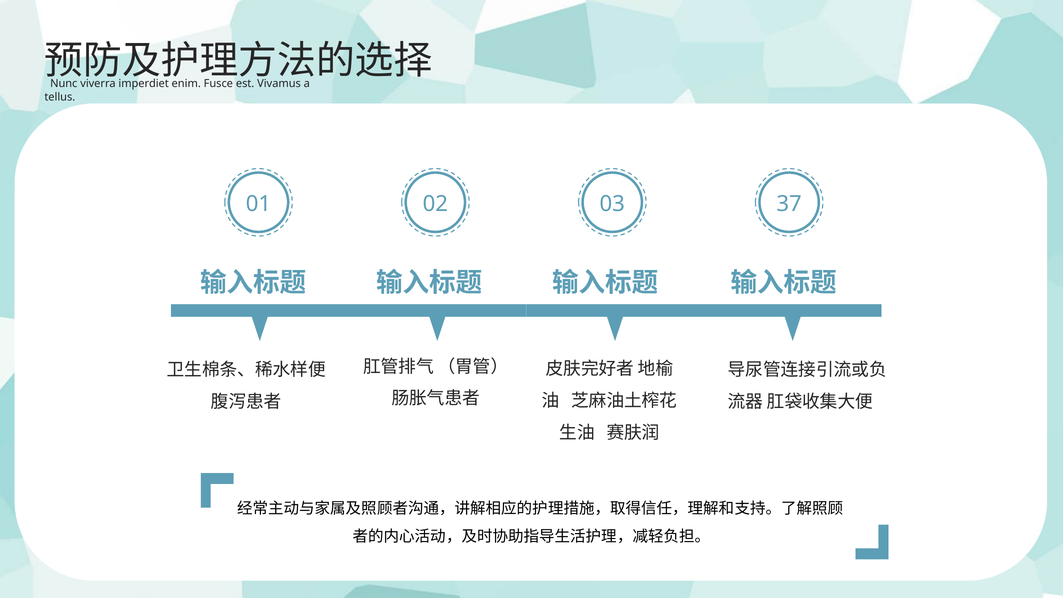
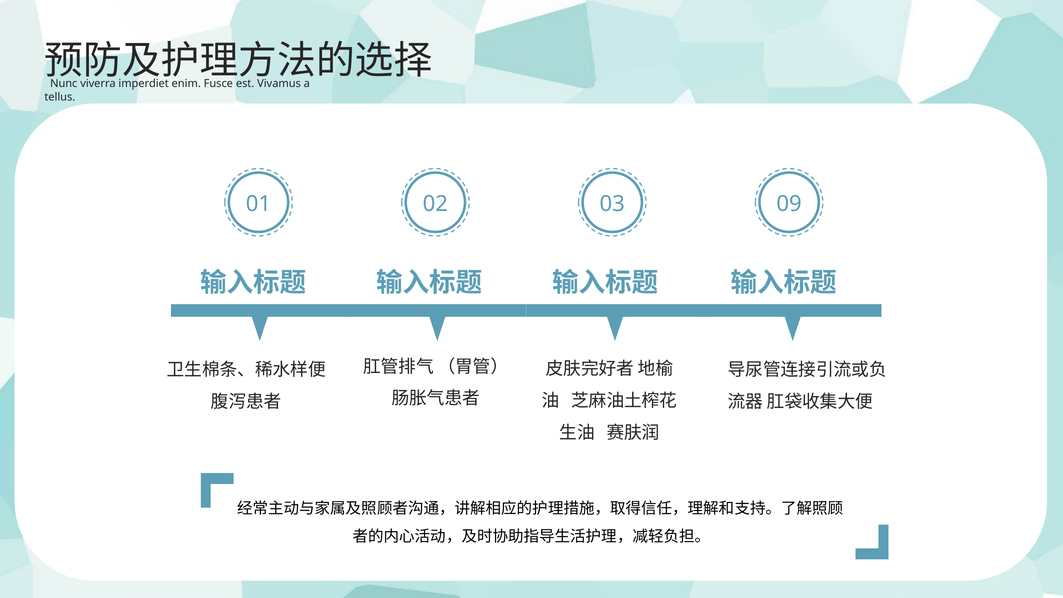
37: 37 -> 09
